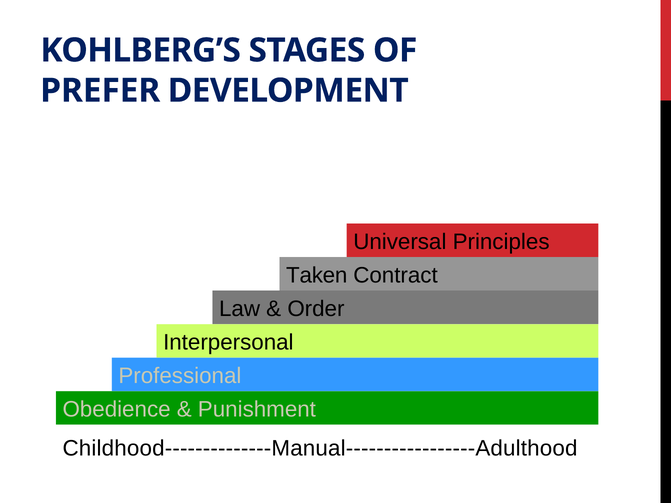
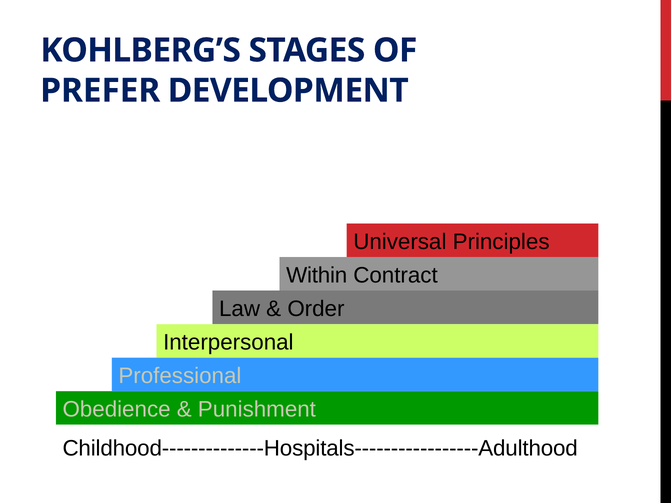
Taken: Taken -> Within
Childhood--------------Manual-----------------Adulthood: Childhood--------------Manual-----------------Adulthood -> Childhood--------------Hospitals-----------------Adulthood
